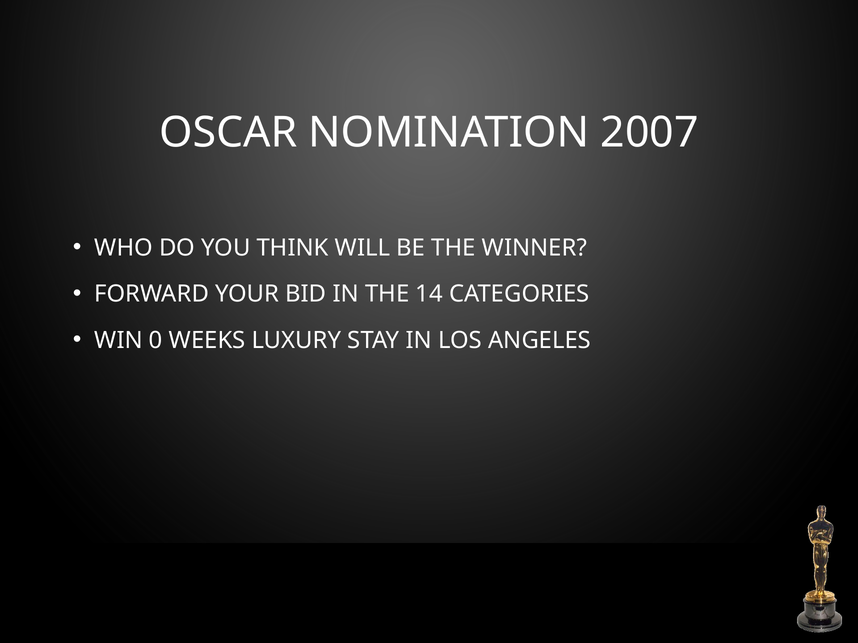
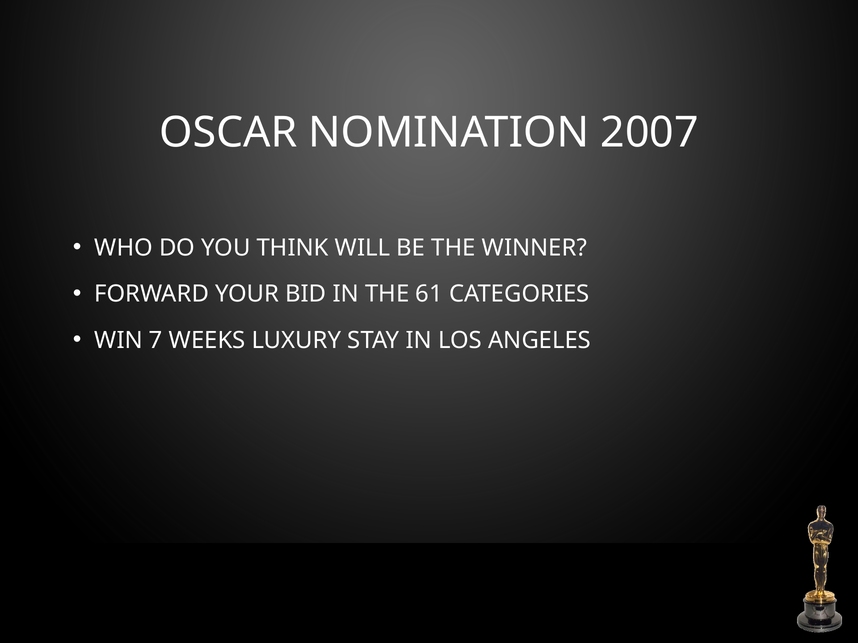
14: 14 -> 61
0: 0 -> 7
